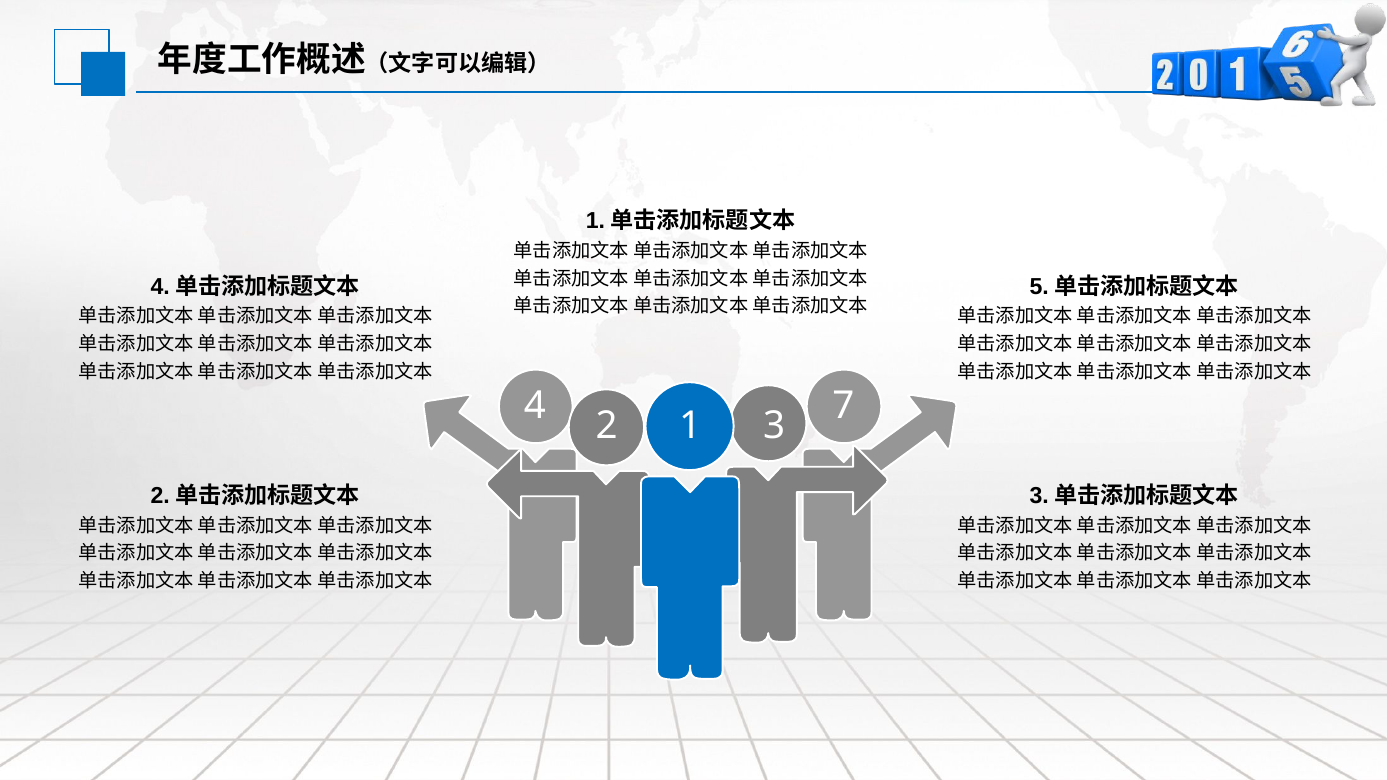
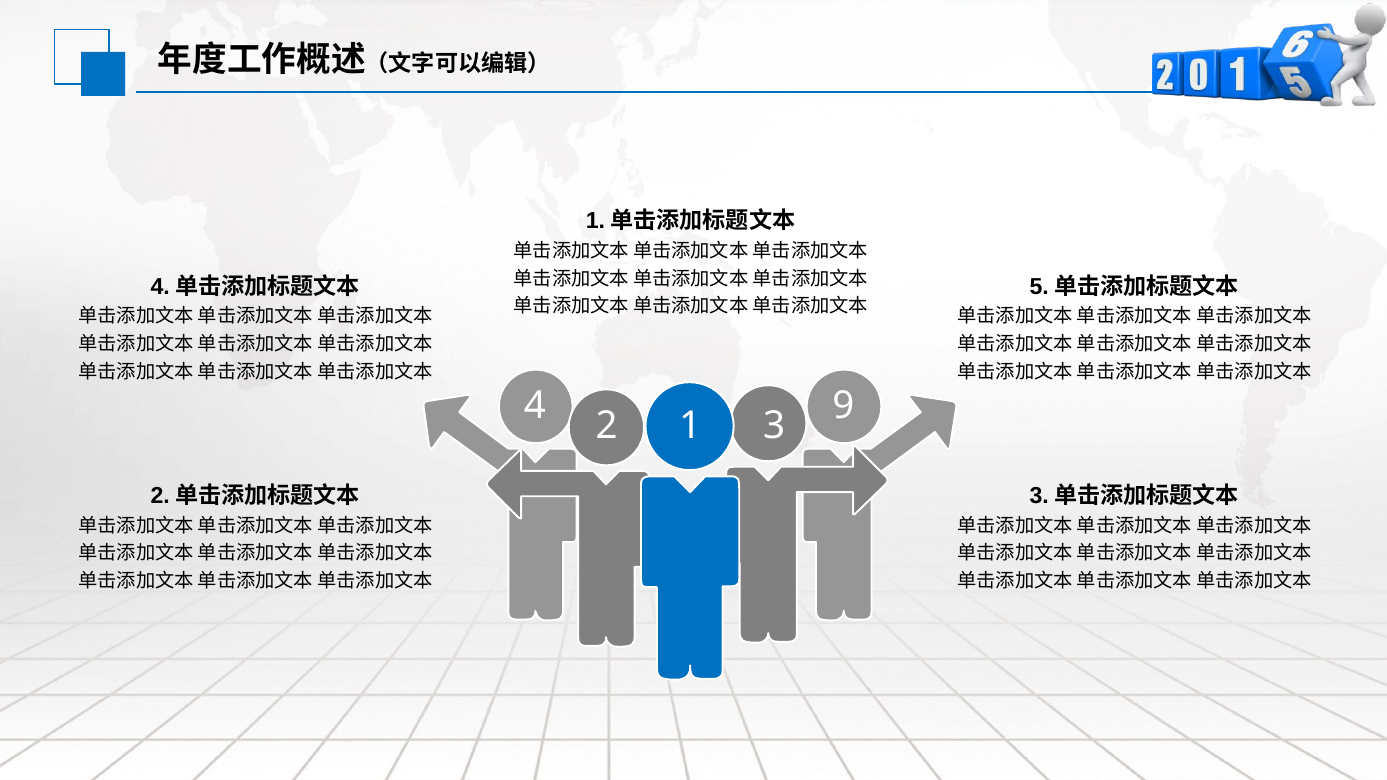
7: 7 -> 9
